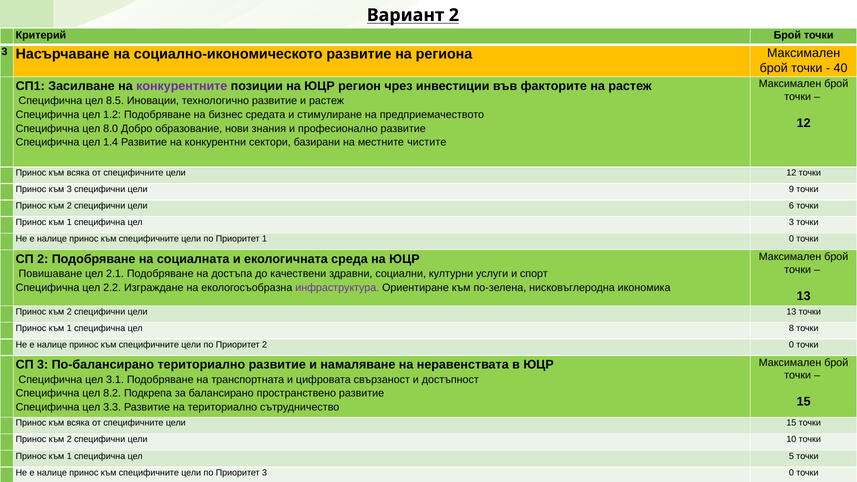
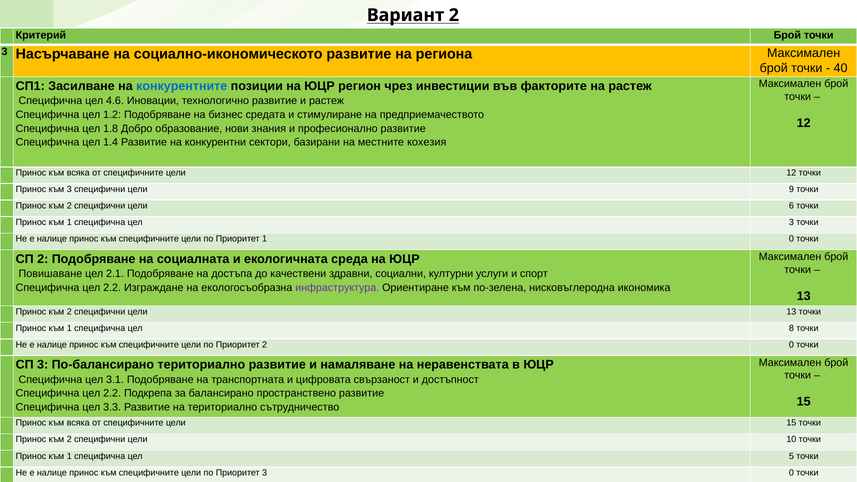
конкурентните colour: purple -> blue
8.5: 8.5 -> 4.6
8.0: 8.0 -> 1.8
чистите: чистите -> кохезия
8.2 at (112, 394): 8.2 -> 2.2
